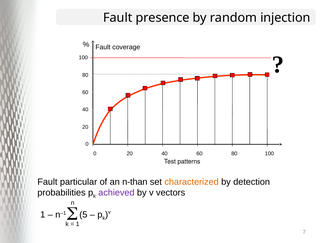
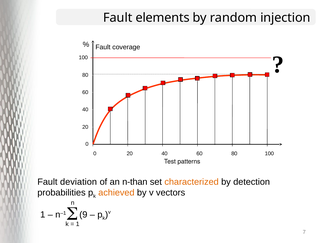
presence: presence -> elements
particular: particular -> deviation
achieved colour: purple -> orange
5: 5 -> 9
